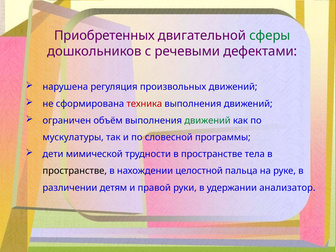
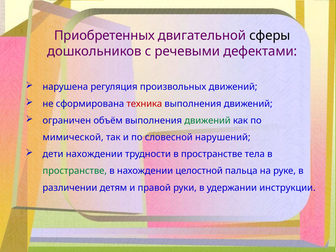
сферы colour: green -> black
мускулатуры: мускулатуры -> мимической
программы: программы -> нарушений
дети мимической: мимической -> нахождении
пространстве at (75, 171) colour: black -> green
анализатор: анализатор -> инструкции
